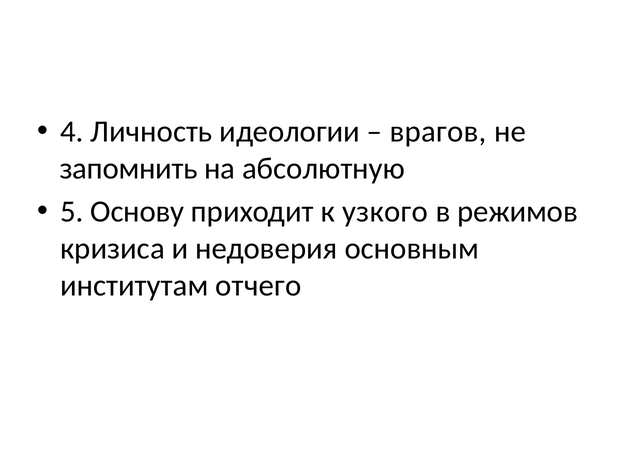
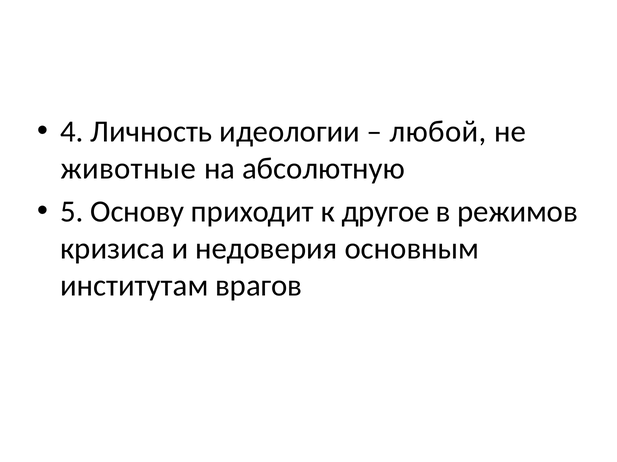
врагов: врагов -> любой
запомнить: запомнить -> животные
узкого: узкого -> другое
отчего: отчего -> врагов
